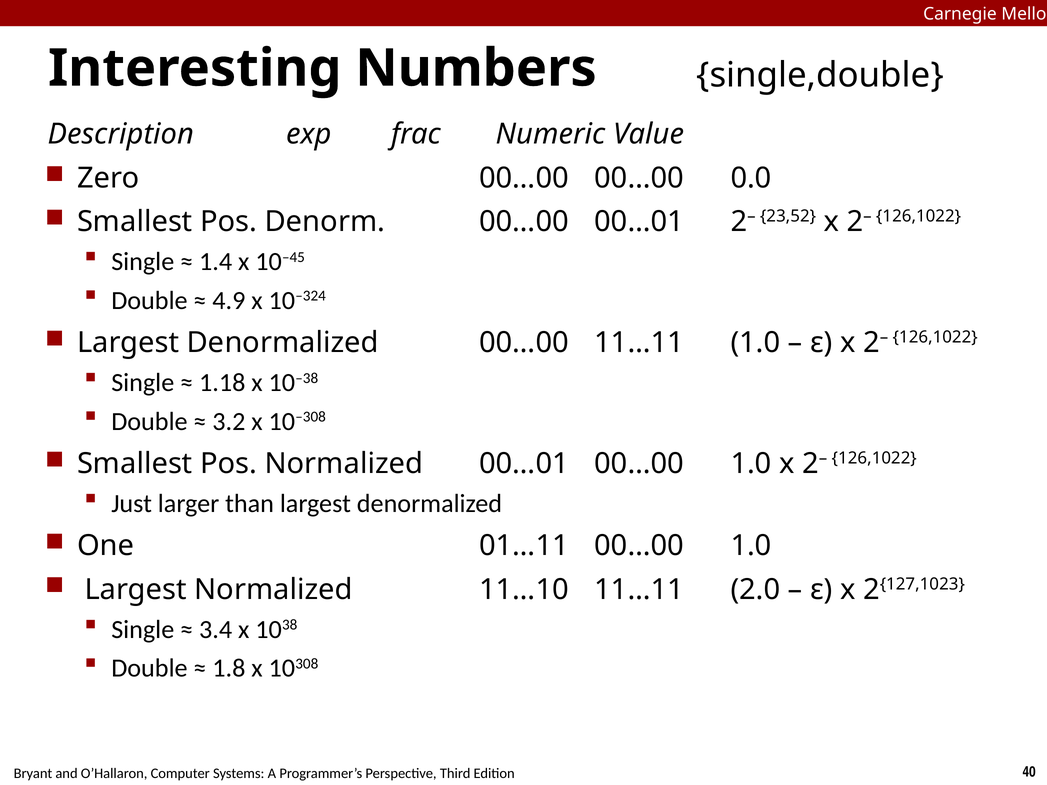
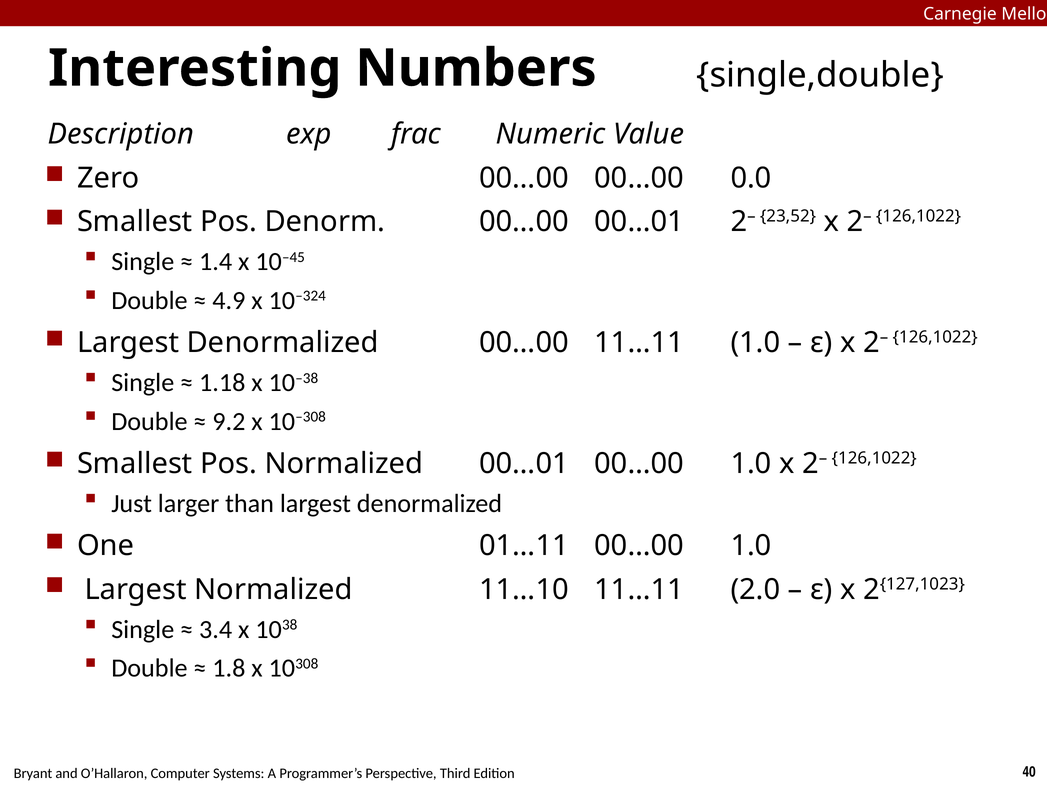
3.2: 3.2 -> 9.2
